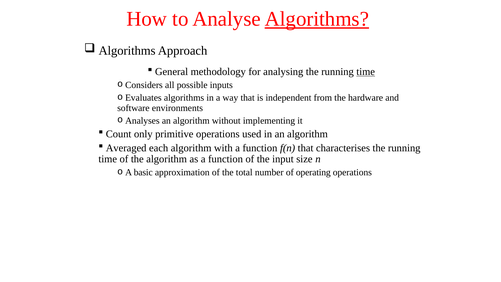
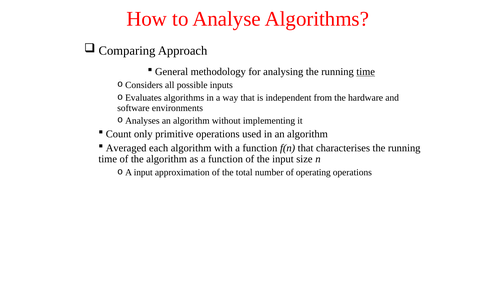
Algorithms at (317, 19) underline: present -> none
Algorithms at (127, 51): Algorithms -> Comparing
A basic: basic -> input
